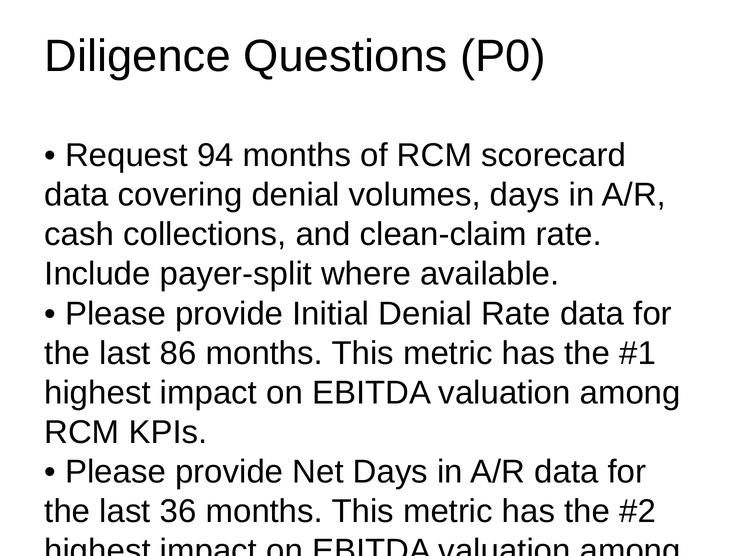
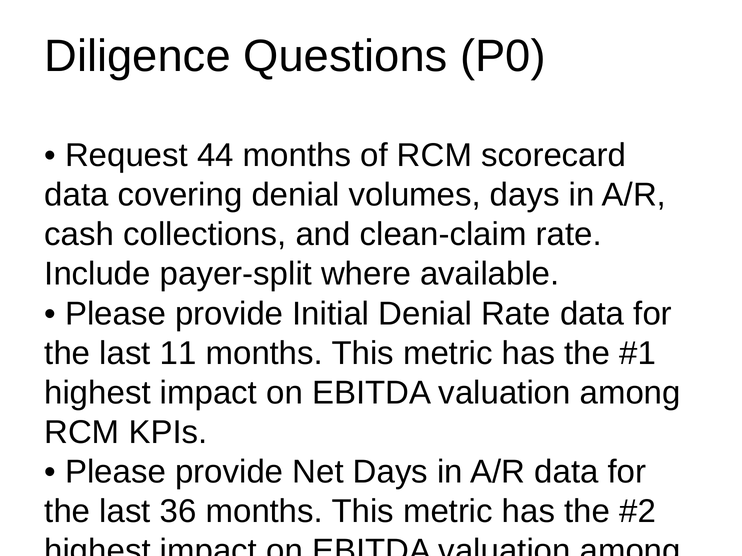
94: 94 -> 44
86: 86 -> 11
